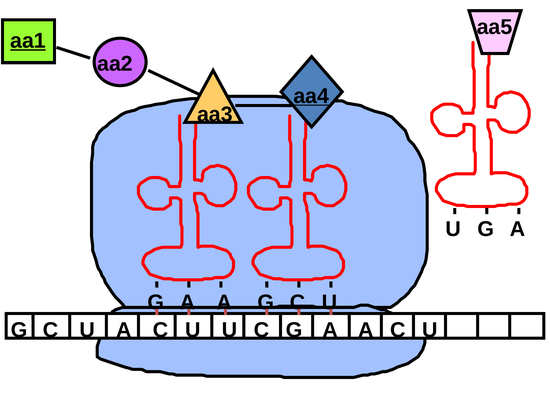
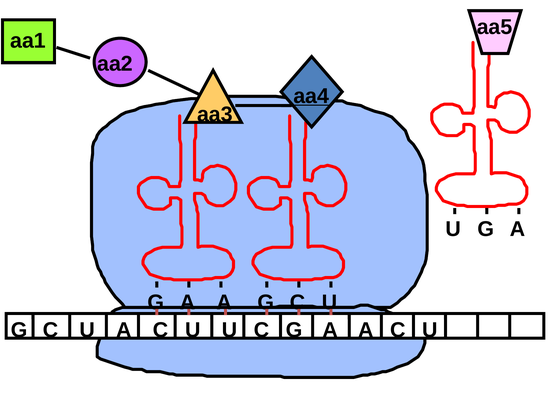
aa1 underline: present -> none
